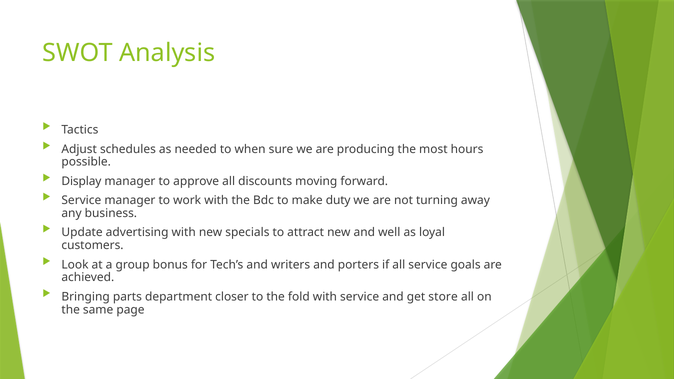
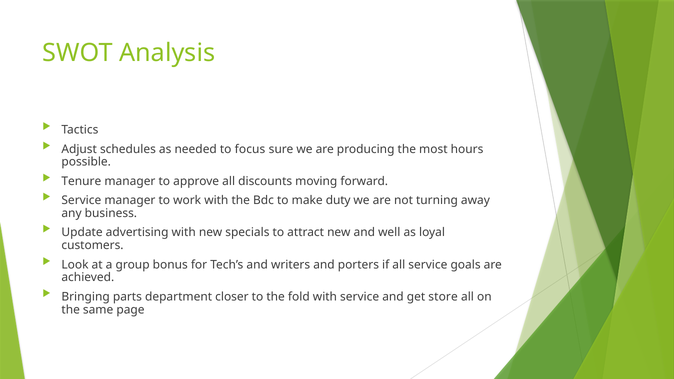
when: when -> focus
Display: Display -> Tenure
